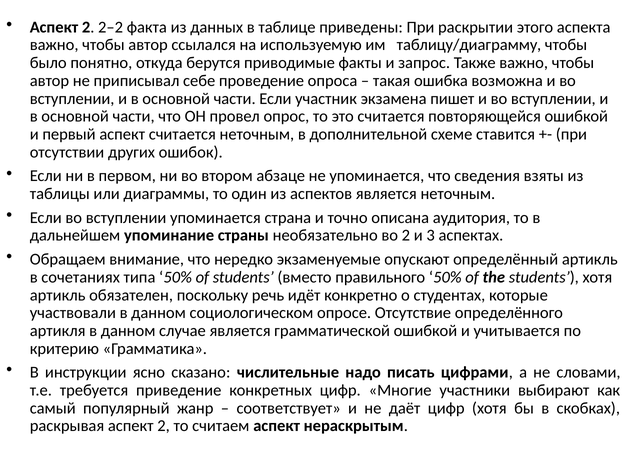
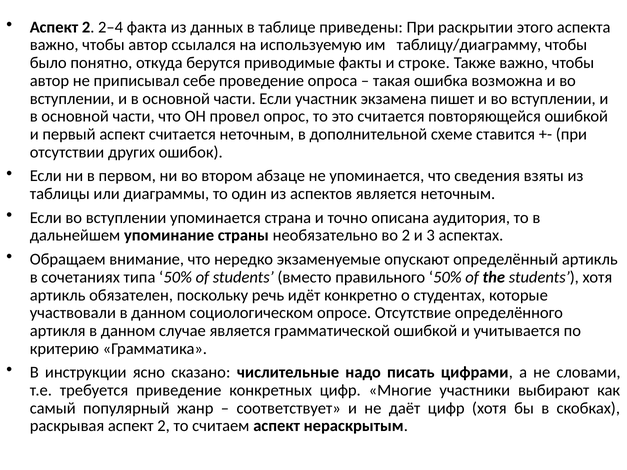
2–2: 2–2 -> 2–4
запрос: запрос -> строке
